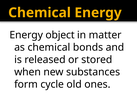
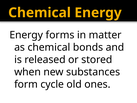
object: object -> forms
